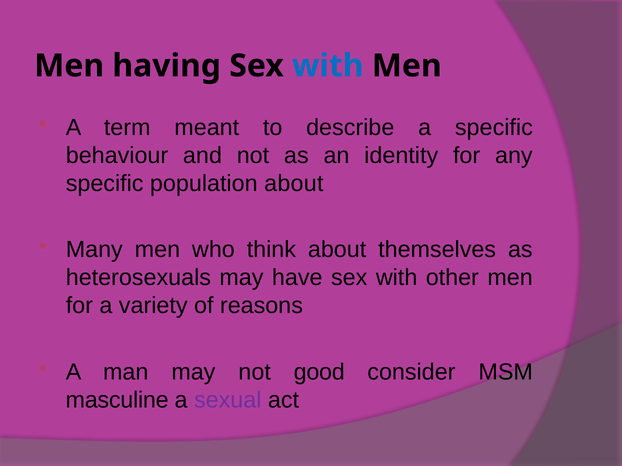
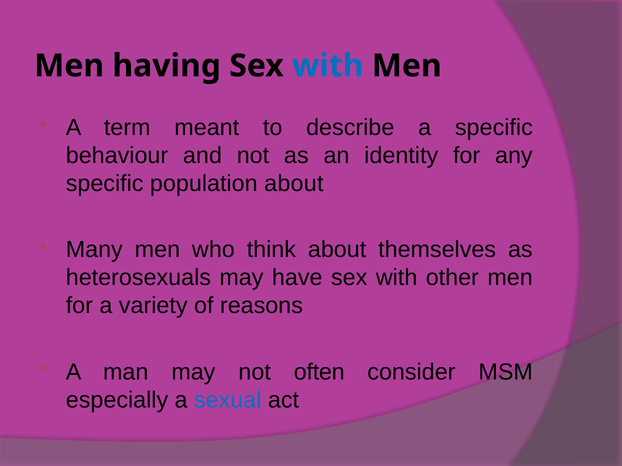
good: good -> often
masculine: masculine -> especially
sexual colour: purple -> blue
